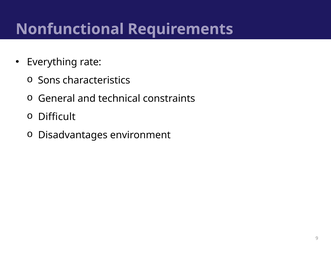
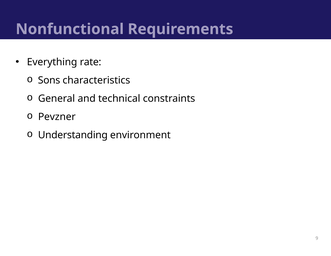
Difficult: Difficult -> Pevzner
Disadvantages: Disadvantages -> Understanding
